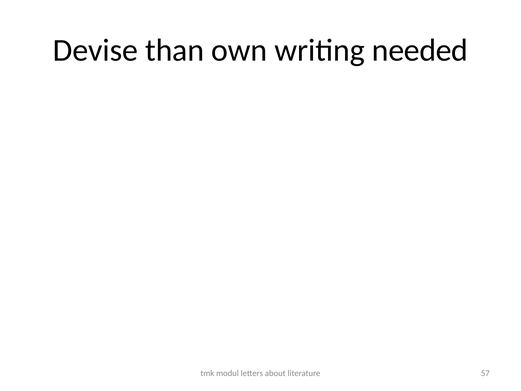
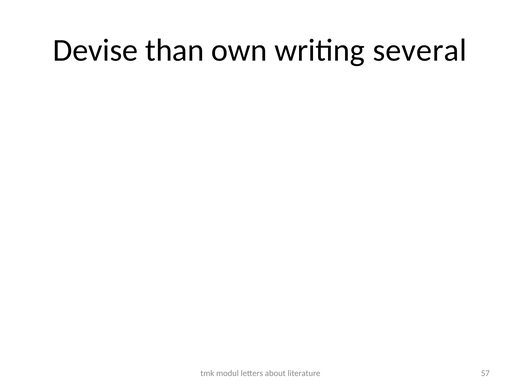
needed: needed -> several
